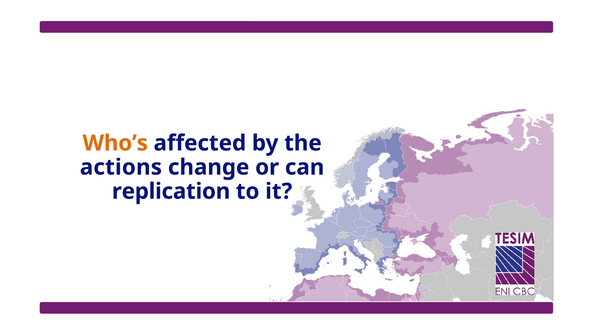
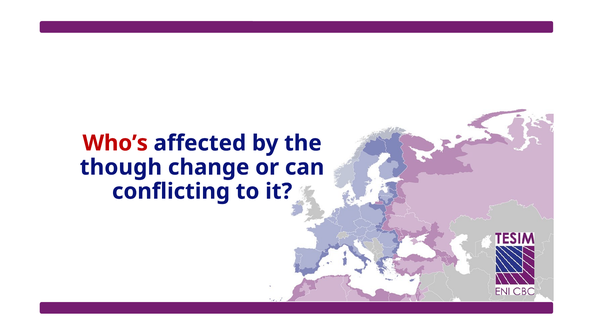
Who’s colour: orange -> red
actions: actions -> though
replication: replication -> conflicting
